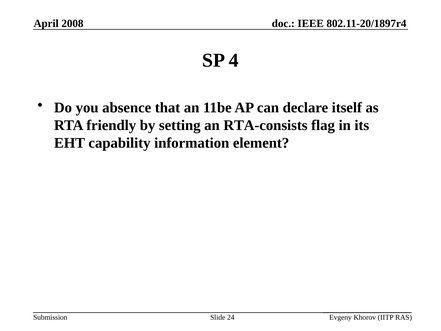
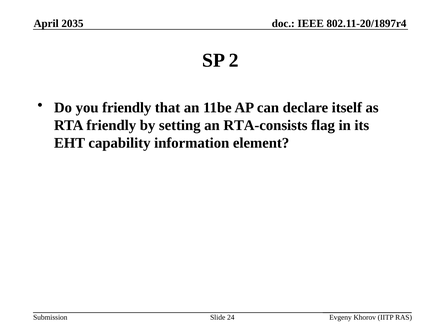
2008: 2008 -> 2035
4: 4 -> 2
you absence: absence -> friendly
